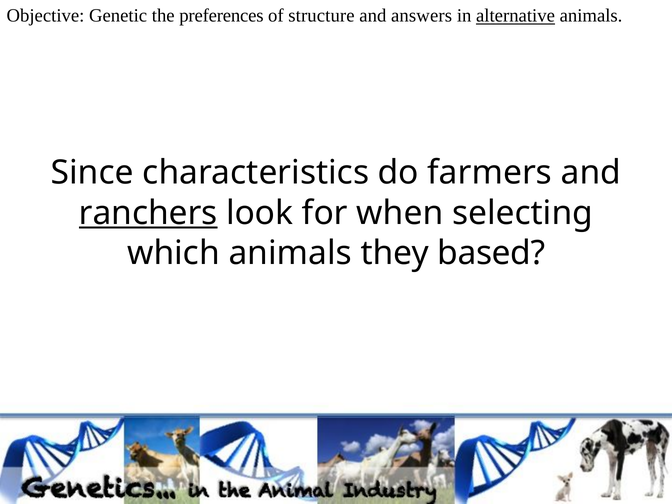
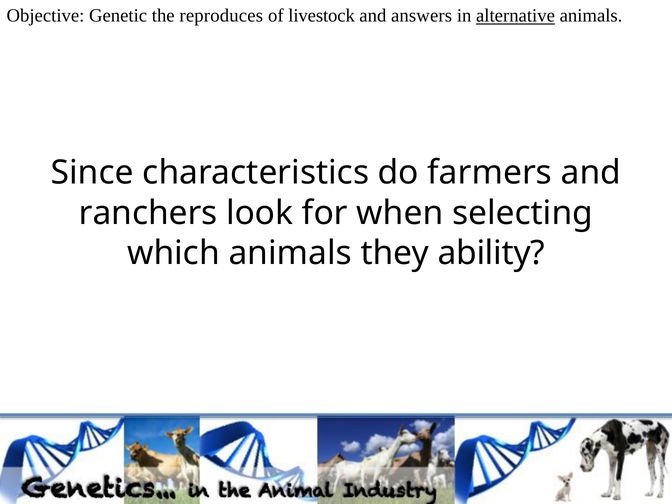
preferences: preferences -> reproduces
structure: structure -> livestock
ranchers underline: present -> none
based: based -> ability
